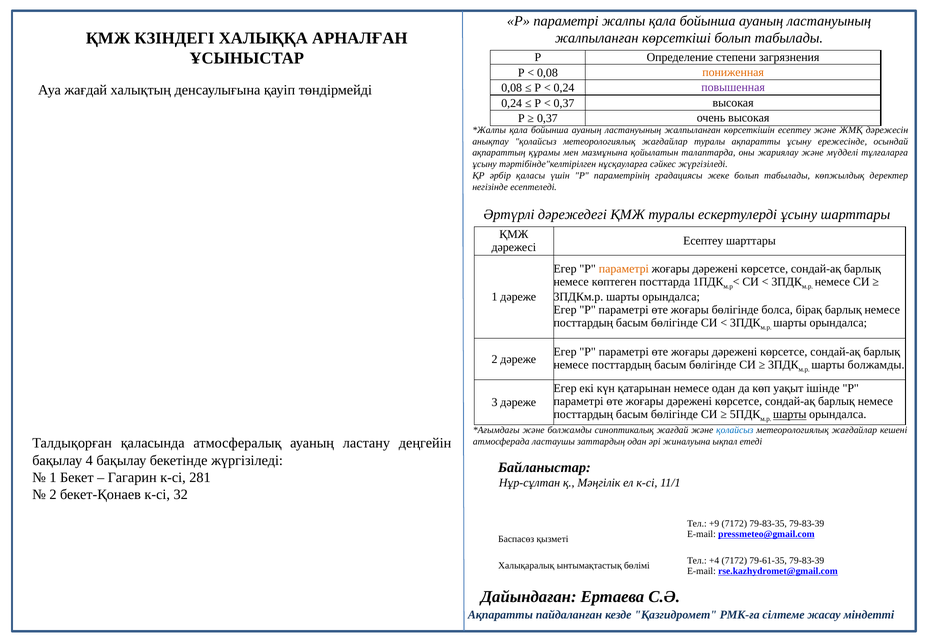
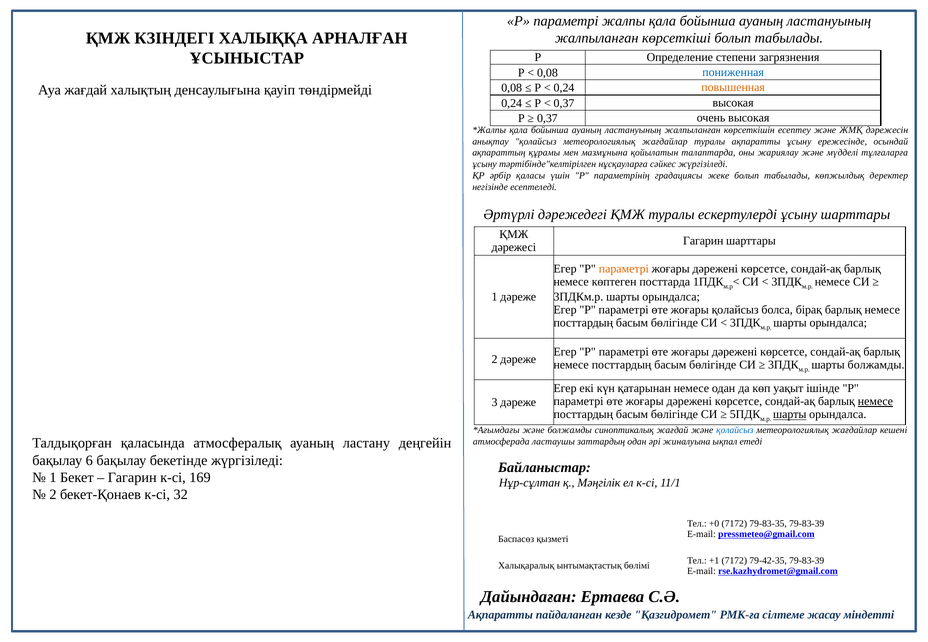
пониженная colour: orange -> blue
повышенная colour: purple -> orange
Есептеу at (703, 241): Есептеу -> Гагарин
жоғары бөлігінде: бөлігінде -> қолайсыз
немесе at (875, 402) underline: none -> present
4: 4 -> 6
281: 281 -> 169
+9: +9 -> +0
+4: +4 -> +1
79-61-35: 79-61-35 -> 79-42-35
